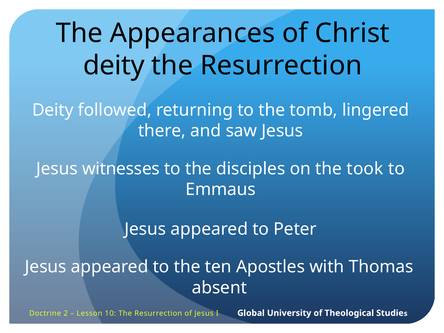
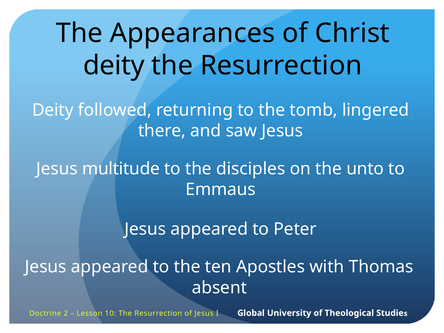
witnesses: witnesses -> multitude
took: took -> unto
